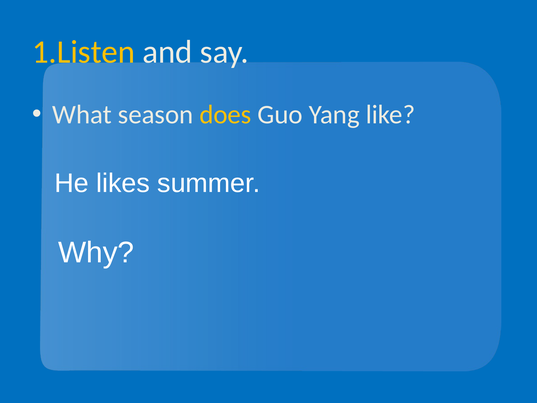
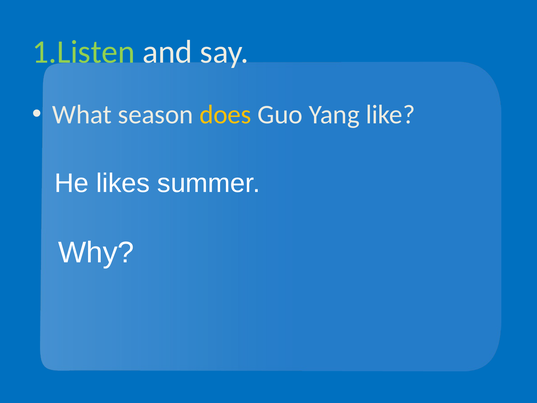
1.Listen colour: yellow -> light green
